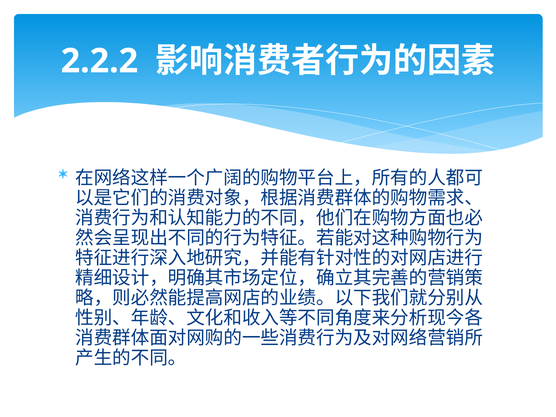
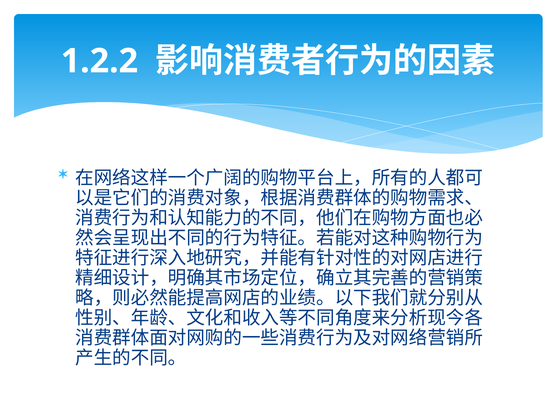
2.2.2: 2.2.2 -> 1.2.2
